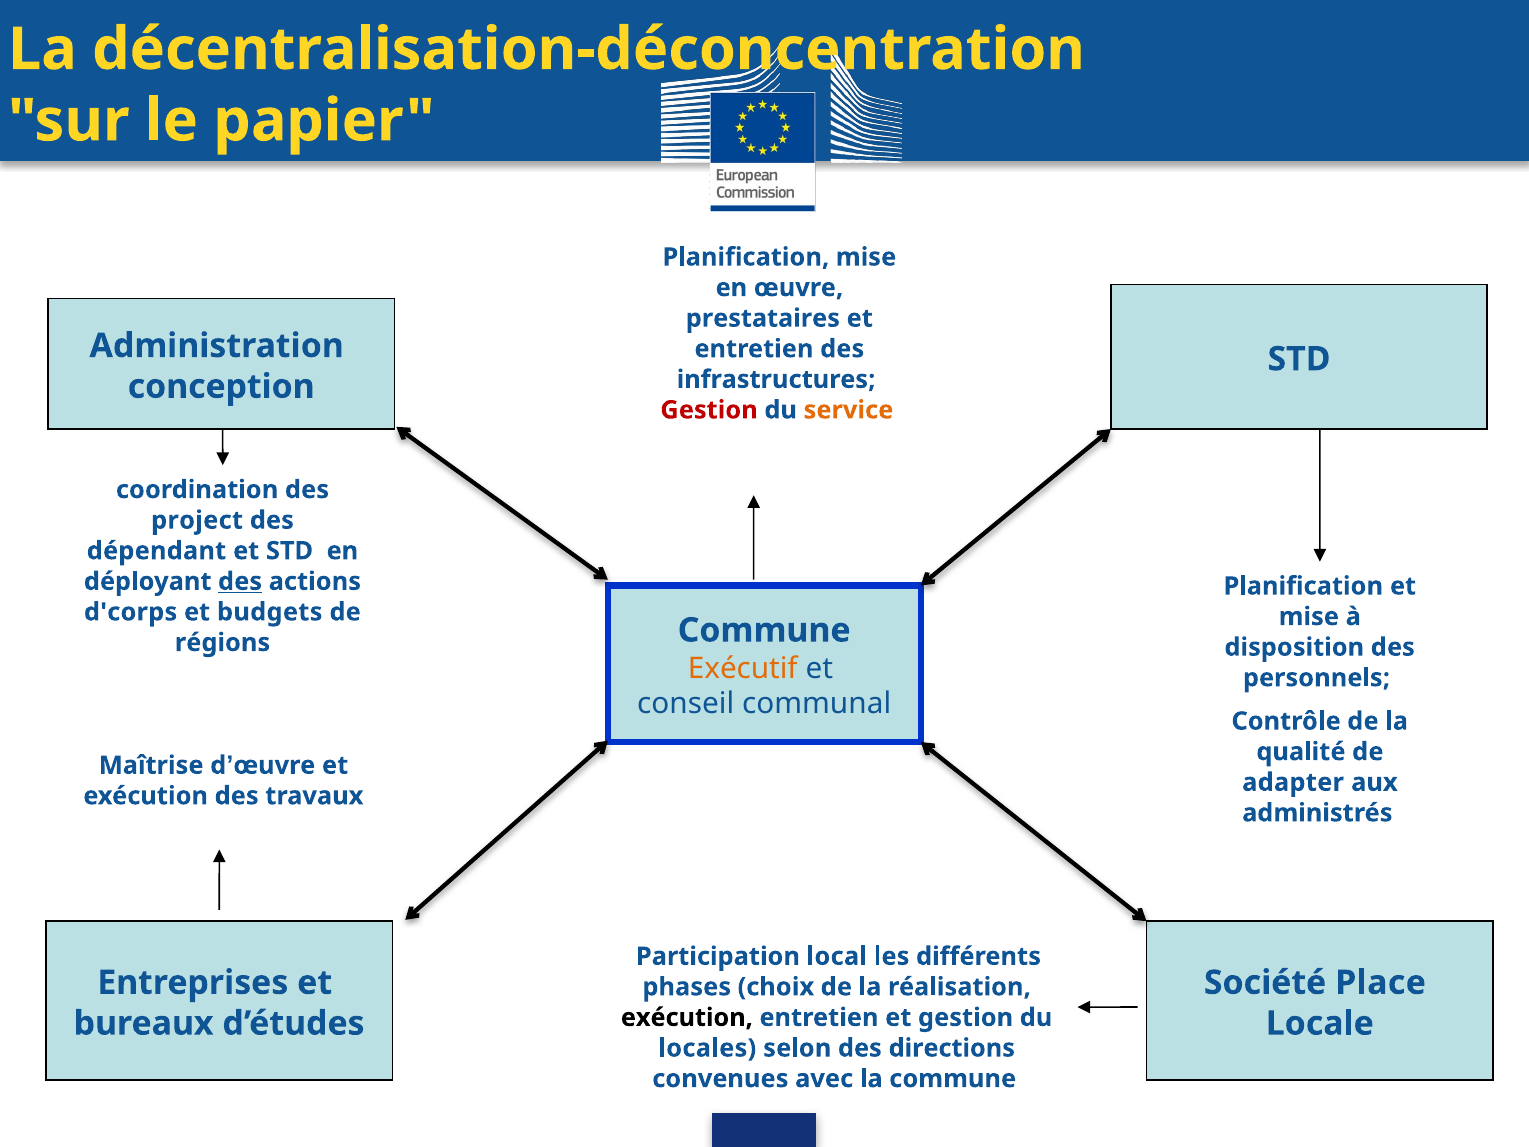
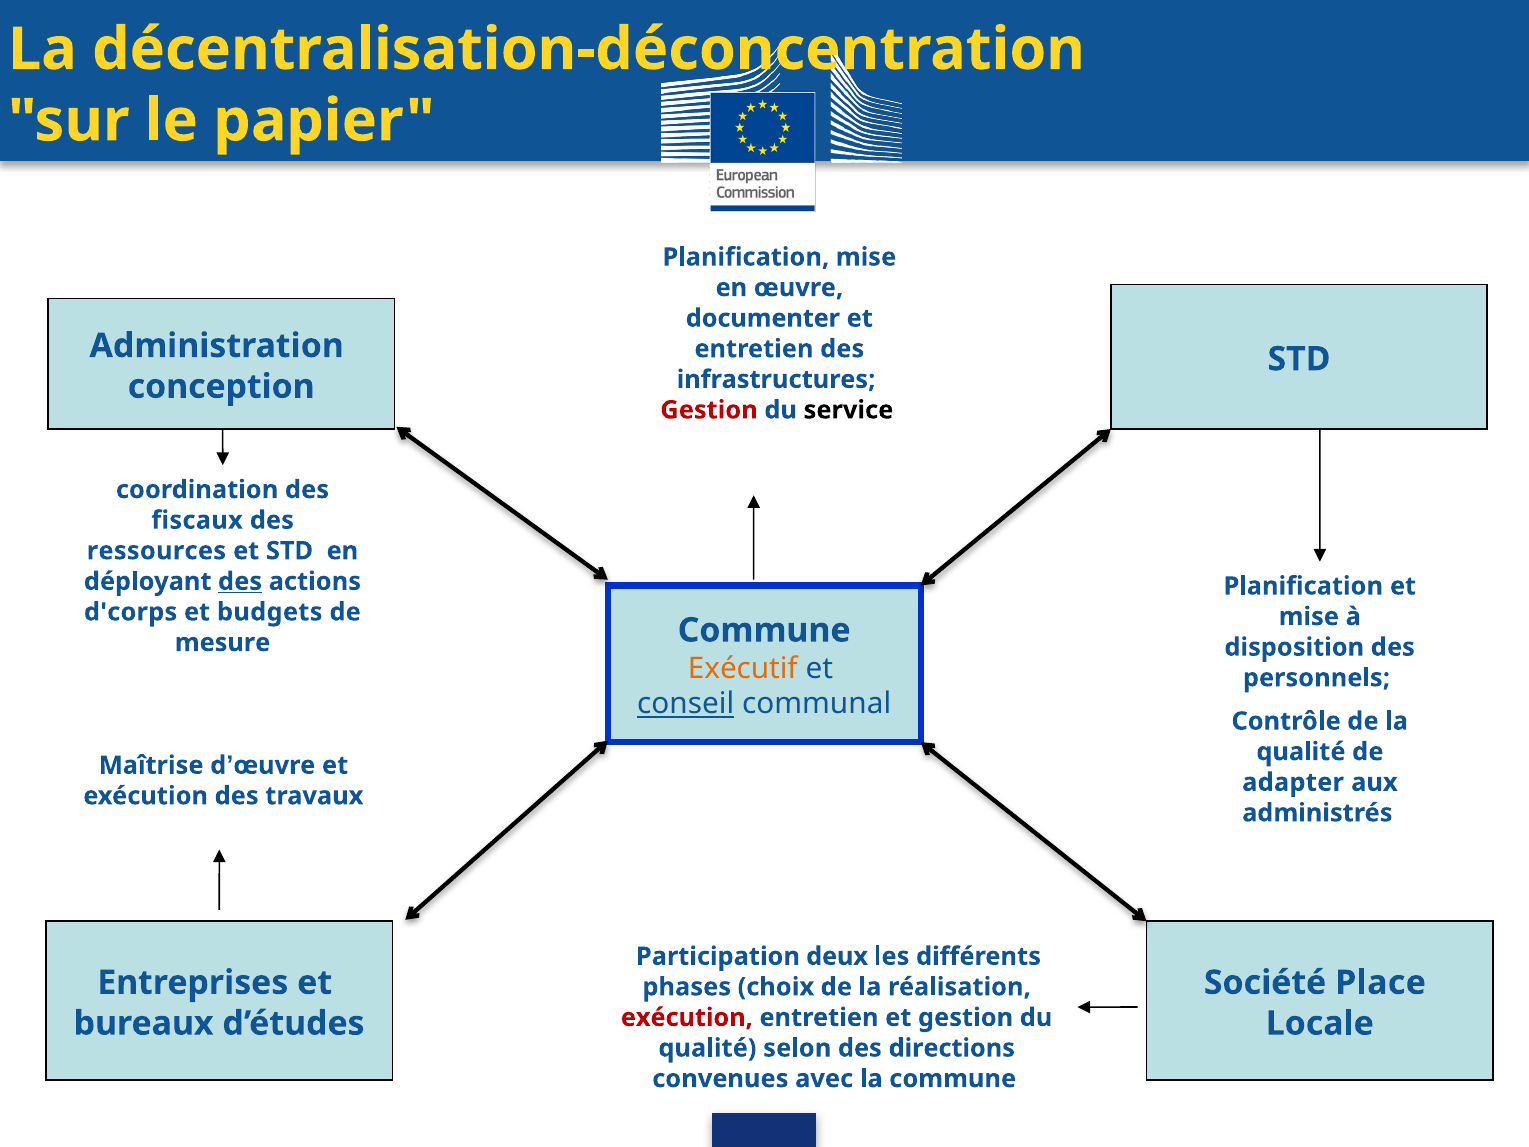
prestataires: prestataires -> documenter
service colour: orange -> black
project: project -> fiscaux
dépendant: dépendant -> ressources
régions: régions -> mesure
conseil underline: none -> present
local: local -> deux
exécution at (687, 1017) colour: black -> red
locales at (707, 1048): locales -> qualité
